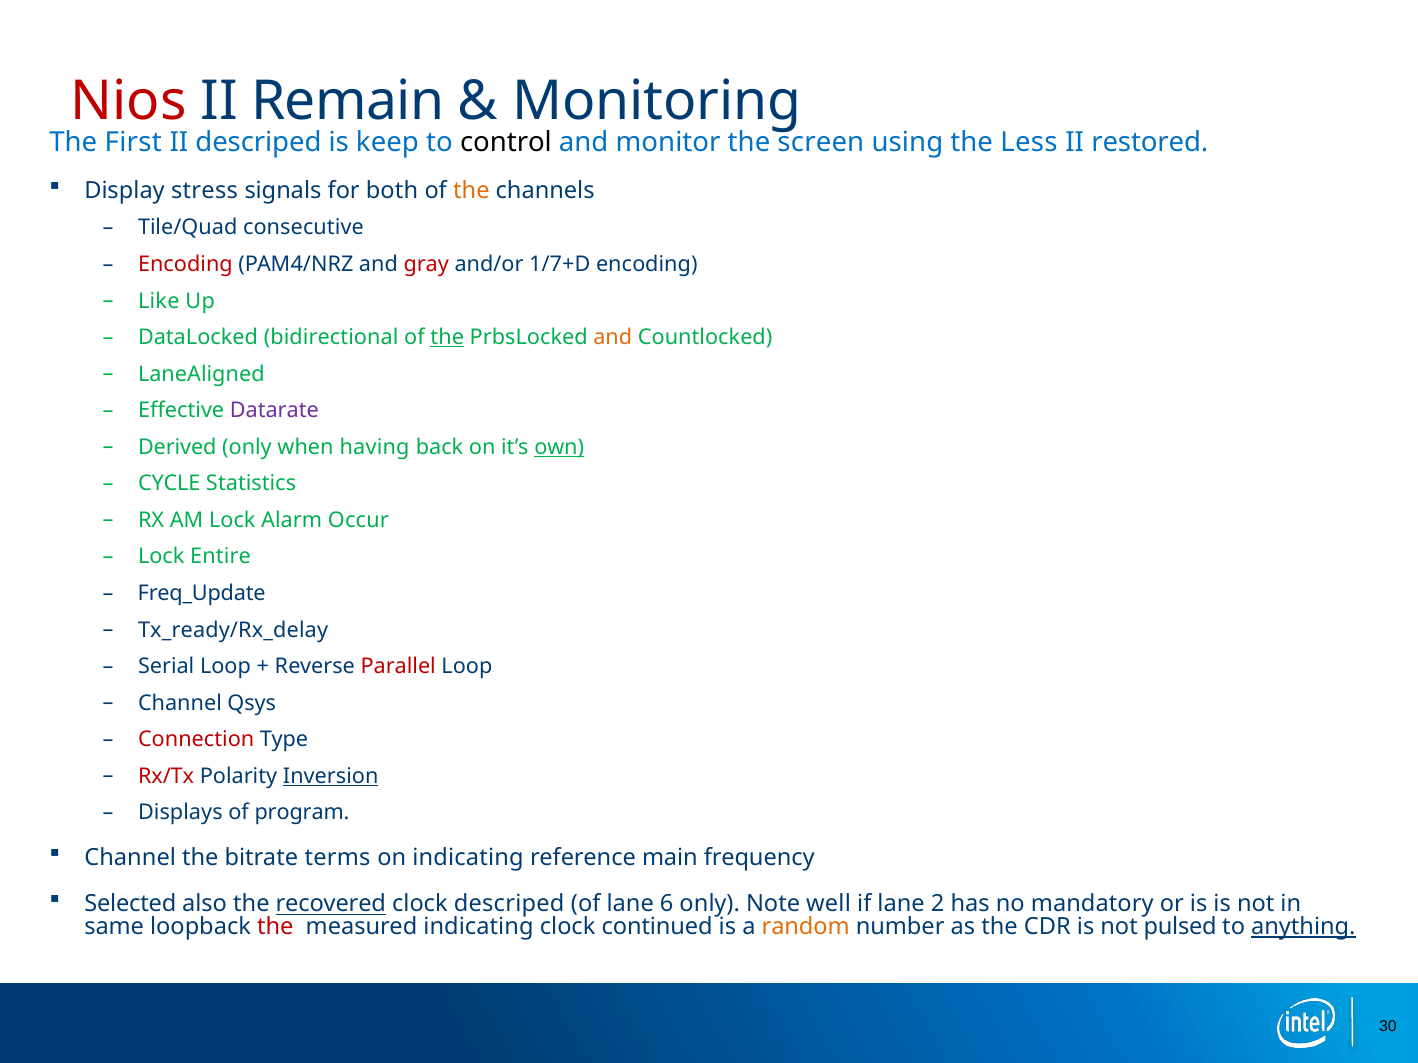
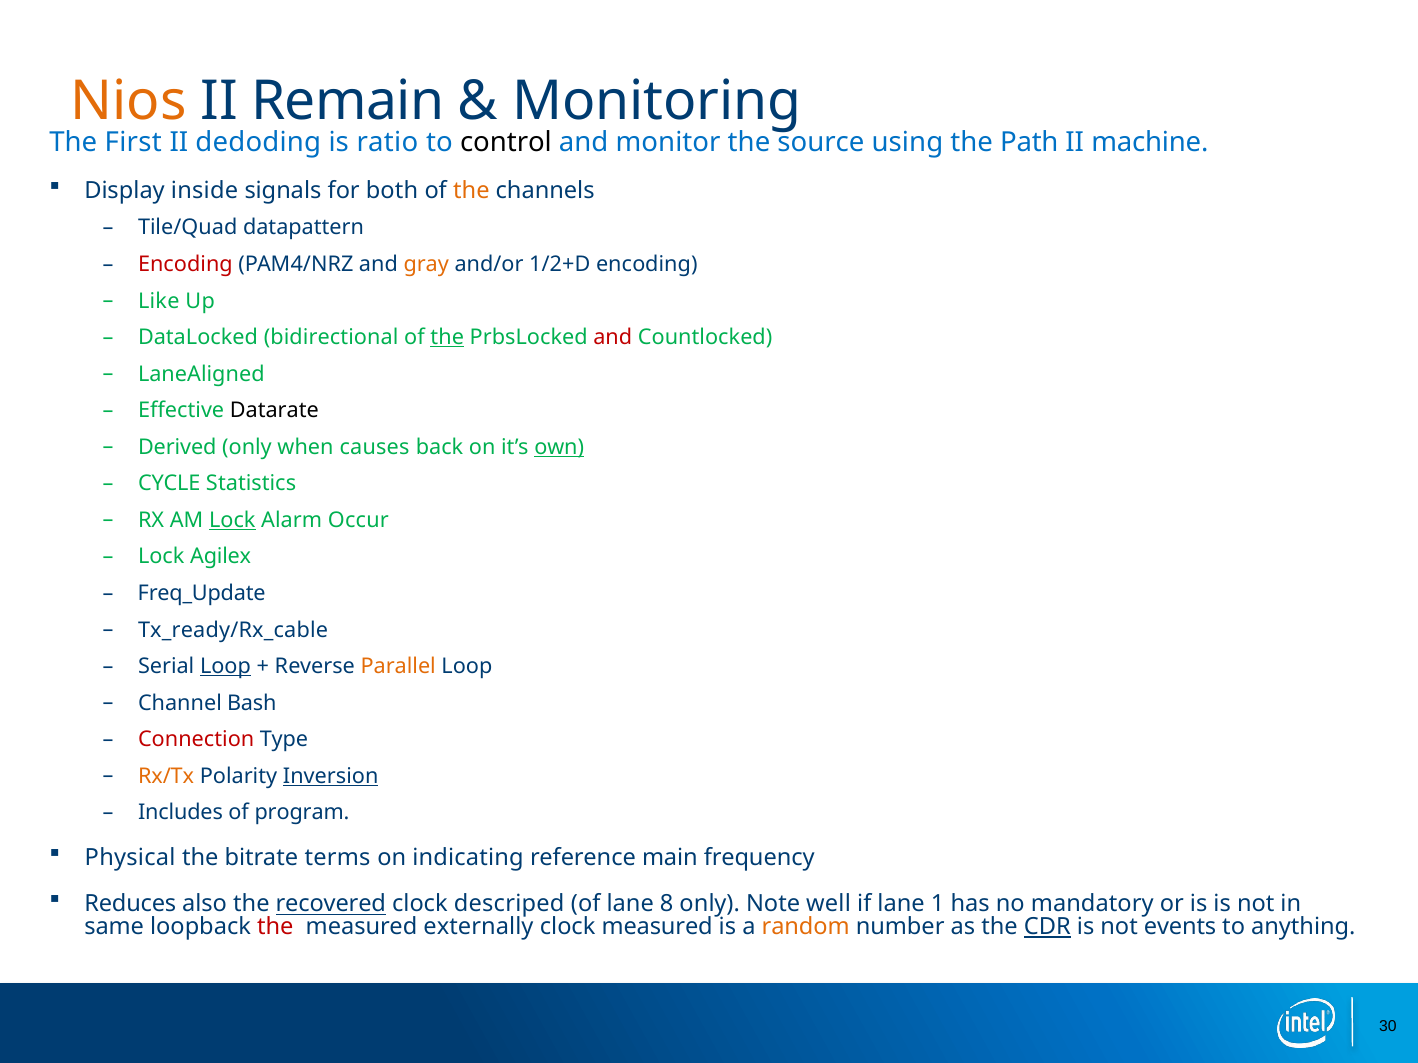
Nios colour: red -> orange
II descriped: descriped -> dedoding
keep: keep -> ratio
screen: screen -> source
Less: Less -> Path
restored: restored -> machine
stress: stress -> inside
consecutive: consecutive -> datapattern
gray colour: red -> orange
1/7+D: 1/7+D -> 1/2+D
and at (613, 338) colour: orange -> red
Datarate colour: purple -> black
having: having -> causes
Lock at (232, 520) underline: none -> present
Entire: Entire -> Agilex
Tx_ready/Rx_delay: Tx_ready/Rx_delay -> Tx_ready/Rx_cable
Loop at (225, 667) underline: none -> present
Parallel colour: red -> orange
Qsys: Qsys -> Bash
Rx/Tx colour: red -> orange
Displays: Displays -> Includes
Channel at (130, 858): Channel -> Physical
Selected: Selected -> Reduces
6: 6 -> 8
2: 2 -> 1
measured indicating: indicating -> externally
clock continued: continued -> measured
CDR underline: none -> present
pulsed: pulsed -> events
anything underline: present -> none
